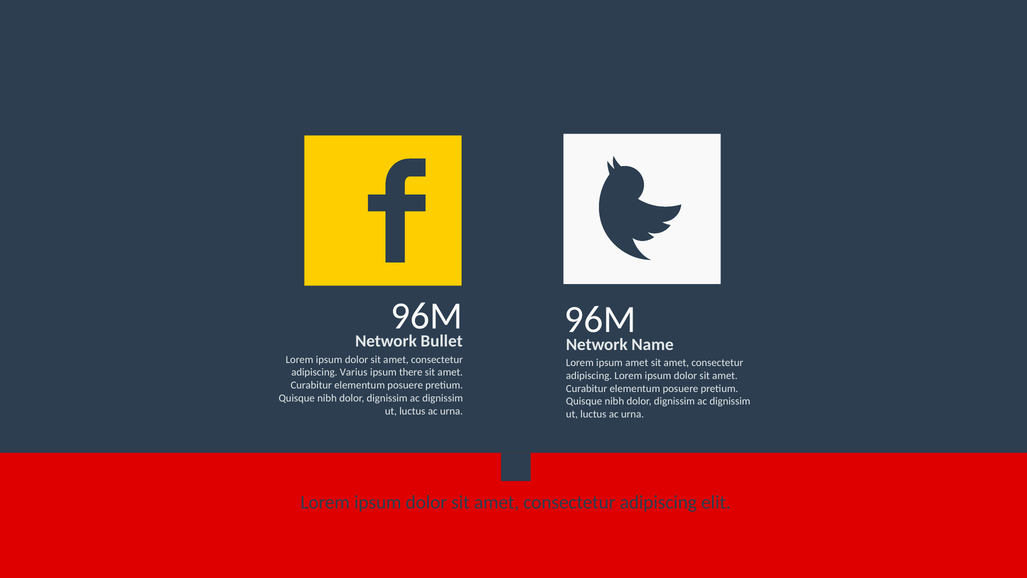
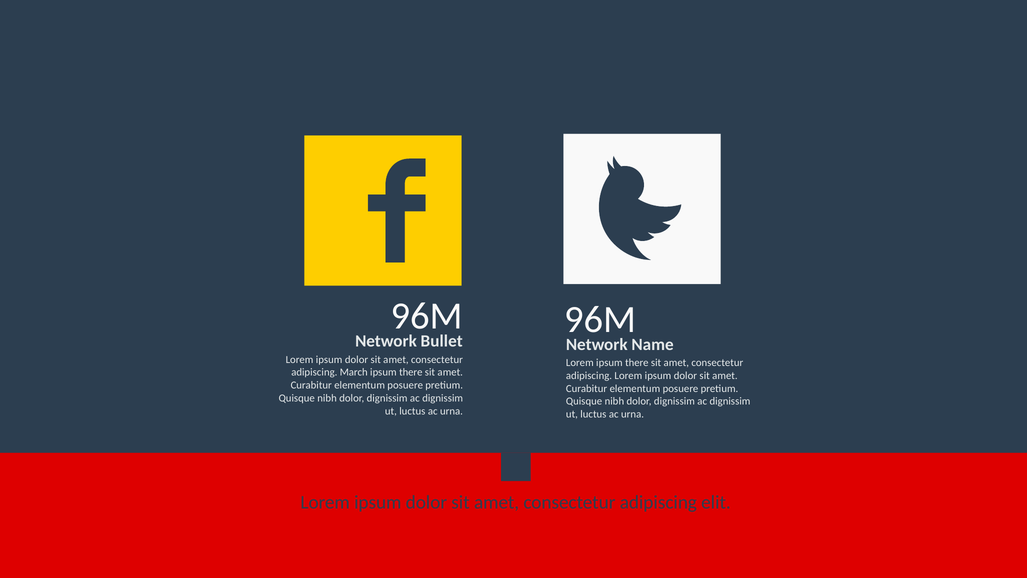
Lorem ipsum amet: amet -> there
Varius: Varius -> March
